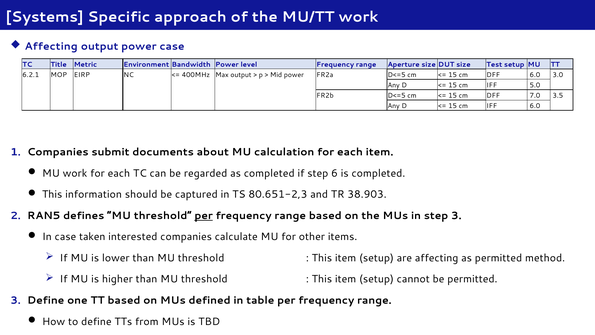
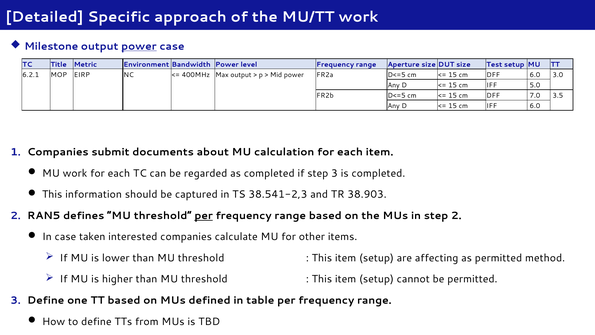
Systems: Systems -> Detailed
Affecting at (51, 46): Affecting -> Milestone
power at (139, 46) underline: none -> present
step 6: 6 -> 3
80.651-2,3: 80.651-2,3 -> 38.541-2,3
step 3: 3 -> 2
